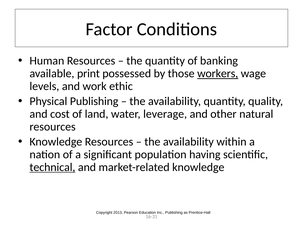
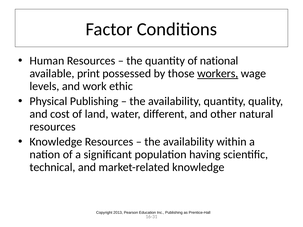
banking: banking -> national
leverage: leverage -> different
technical underline: present -> none
